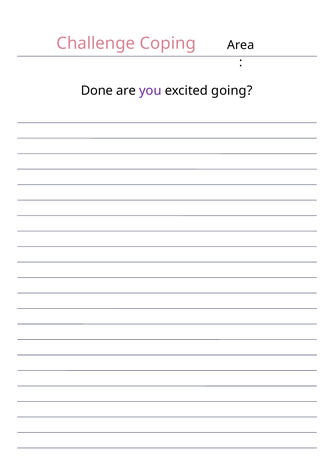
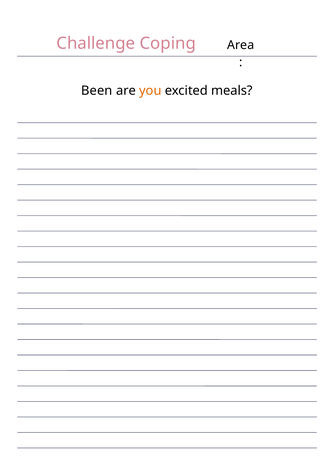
Done: Done -> Been
you colour: purple -> orange
going: going -> meals
